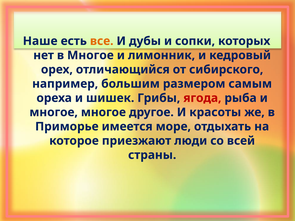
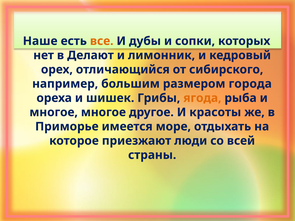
в Многое: Многое -> Делают
самым: самым -> города
ягода colour: red -> orange
